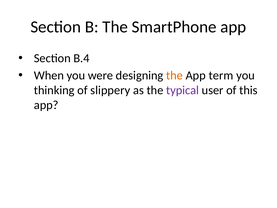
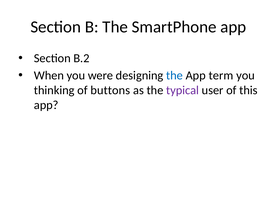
B.4: B.4 -> B.2
the at (174, 75) colour: orange -> blue
slippery: slippery -> buttons
